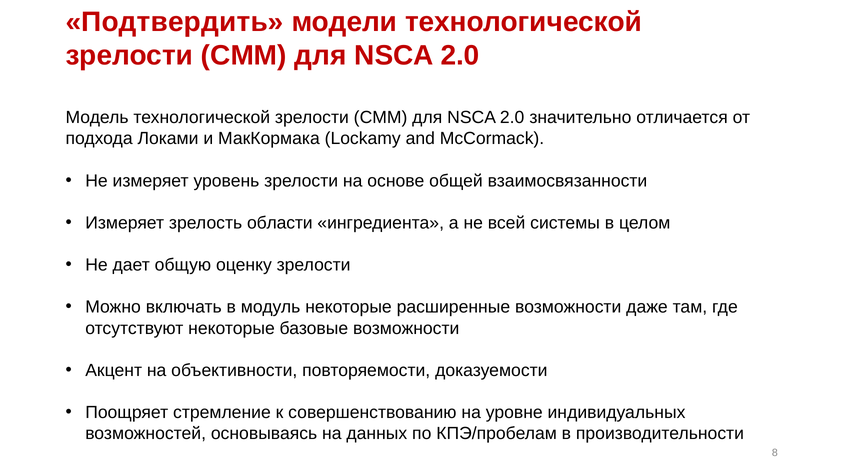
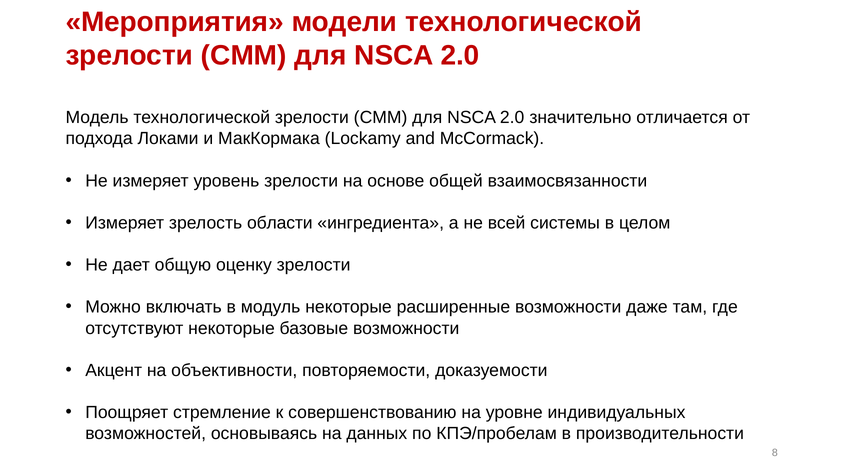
Подтвердить: Подтвердить -> Мероприятия
